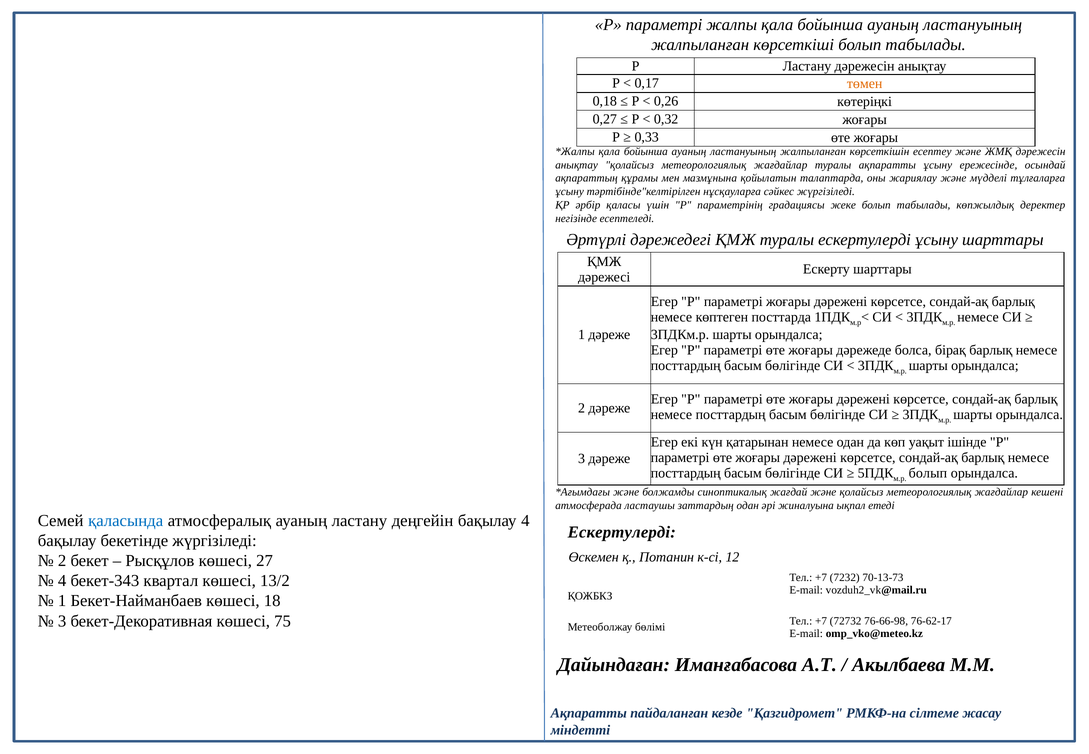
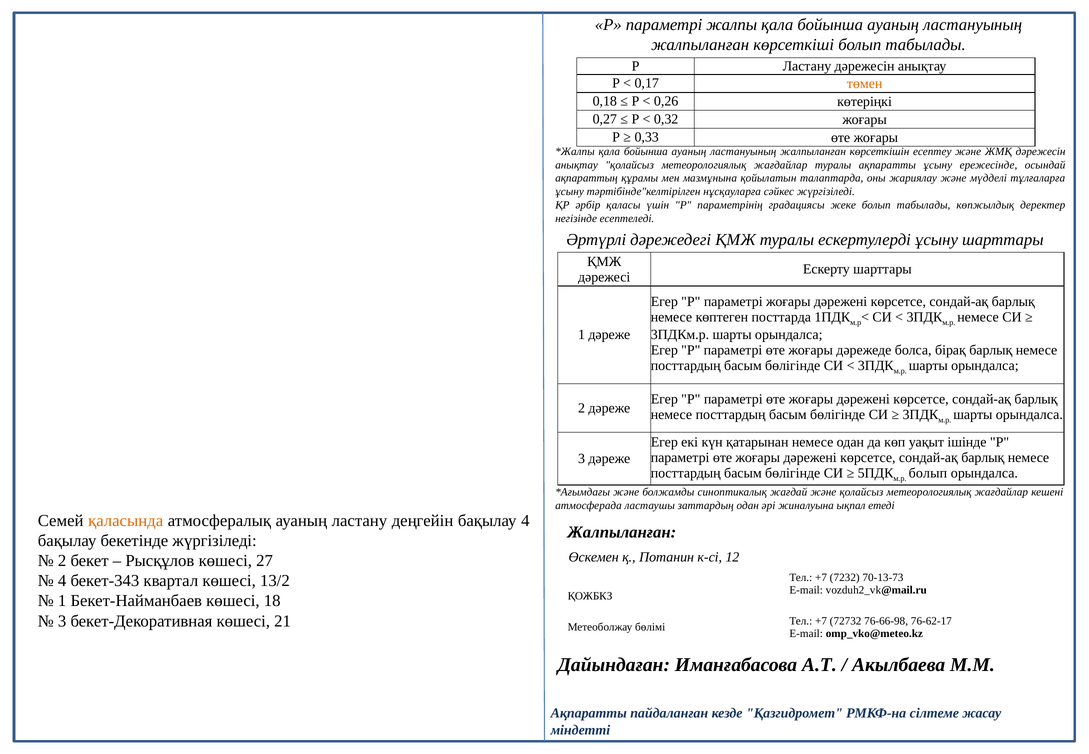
қаласында colour: blue -> orange
Ескертулерді at (622, 532): Ескертулерді -> Жалпыланған
75: 75 -> 21
